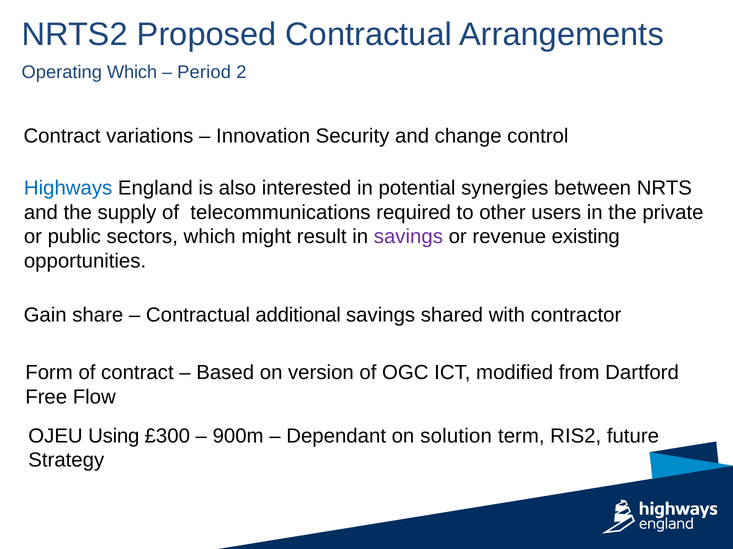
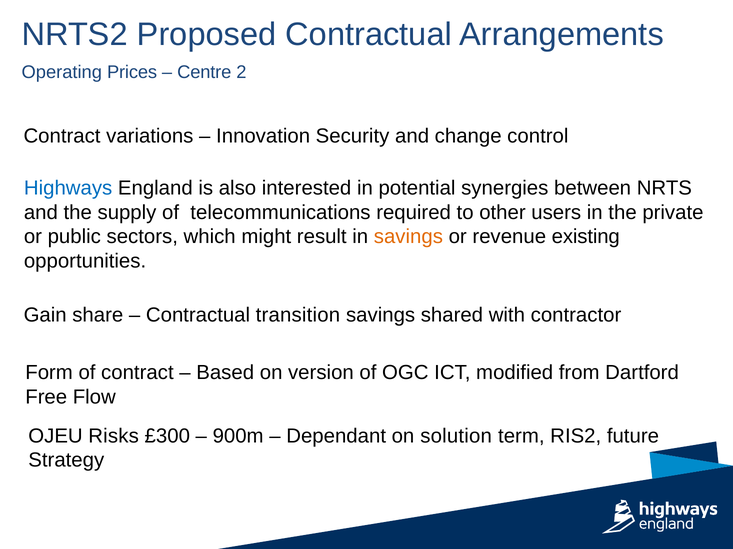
Operating Which: Which -> Prices
Period: Period -> Centre
savings at (408, 237) colour: purple -> orange
additional: additional -> transition
Using: Using -> Risks
